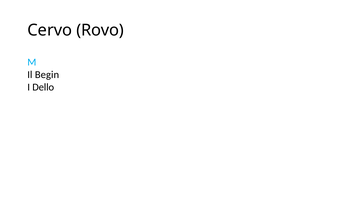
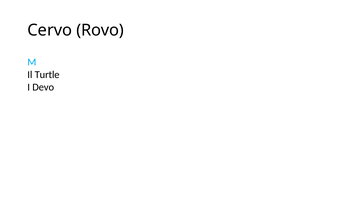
Begin: Begin -> Turtle
Dello: Dello -> Devo
